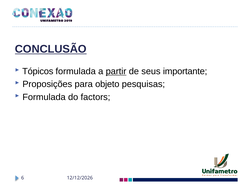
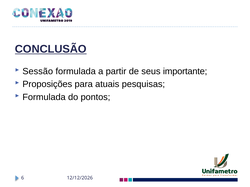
Tópicos: Tópicos -> Sessão
partir underline: present -> none
objeto: objeto -> atuais
factors: factors -> pontos
